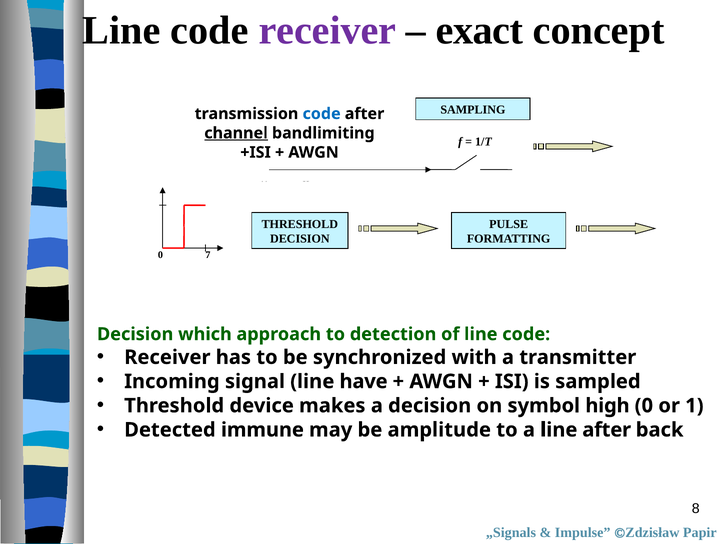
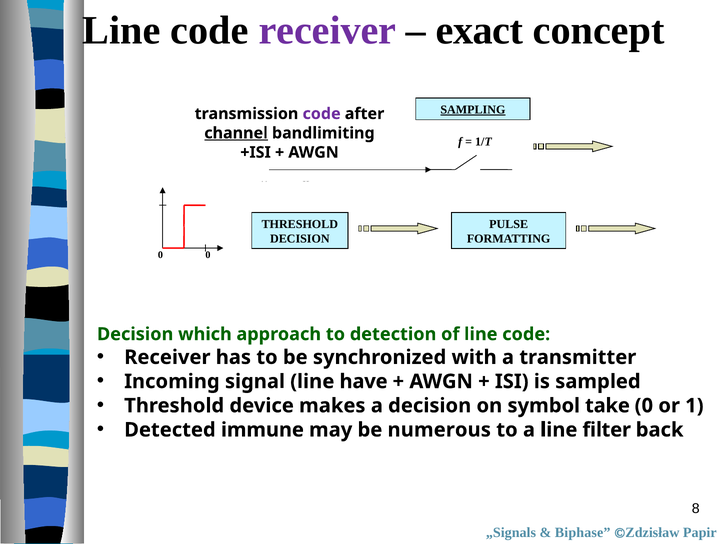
SAMPLING underline: none -> present
code at (322, 114) colour: blue -> purple
0 7: 7 -> 0
high: high -> take
amplitude: amplitude -> numerous
line after: after -> filter
Impulse: Impulse -> Biphase
